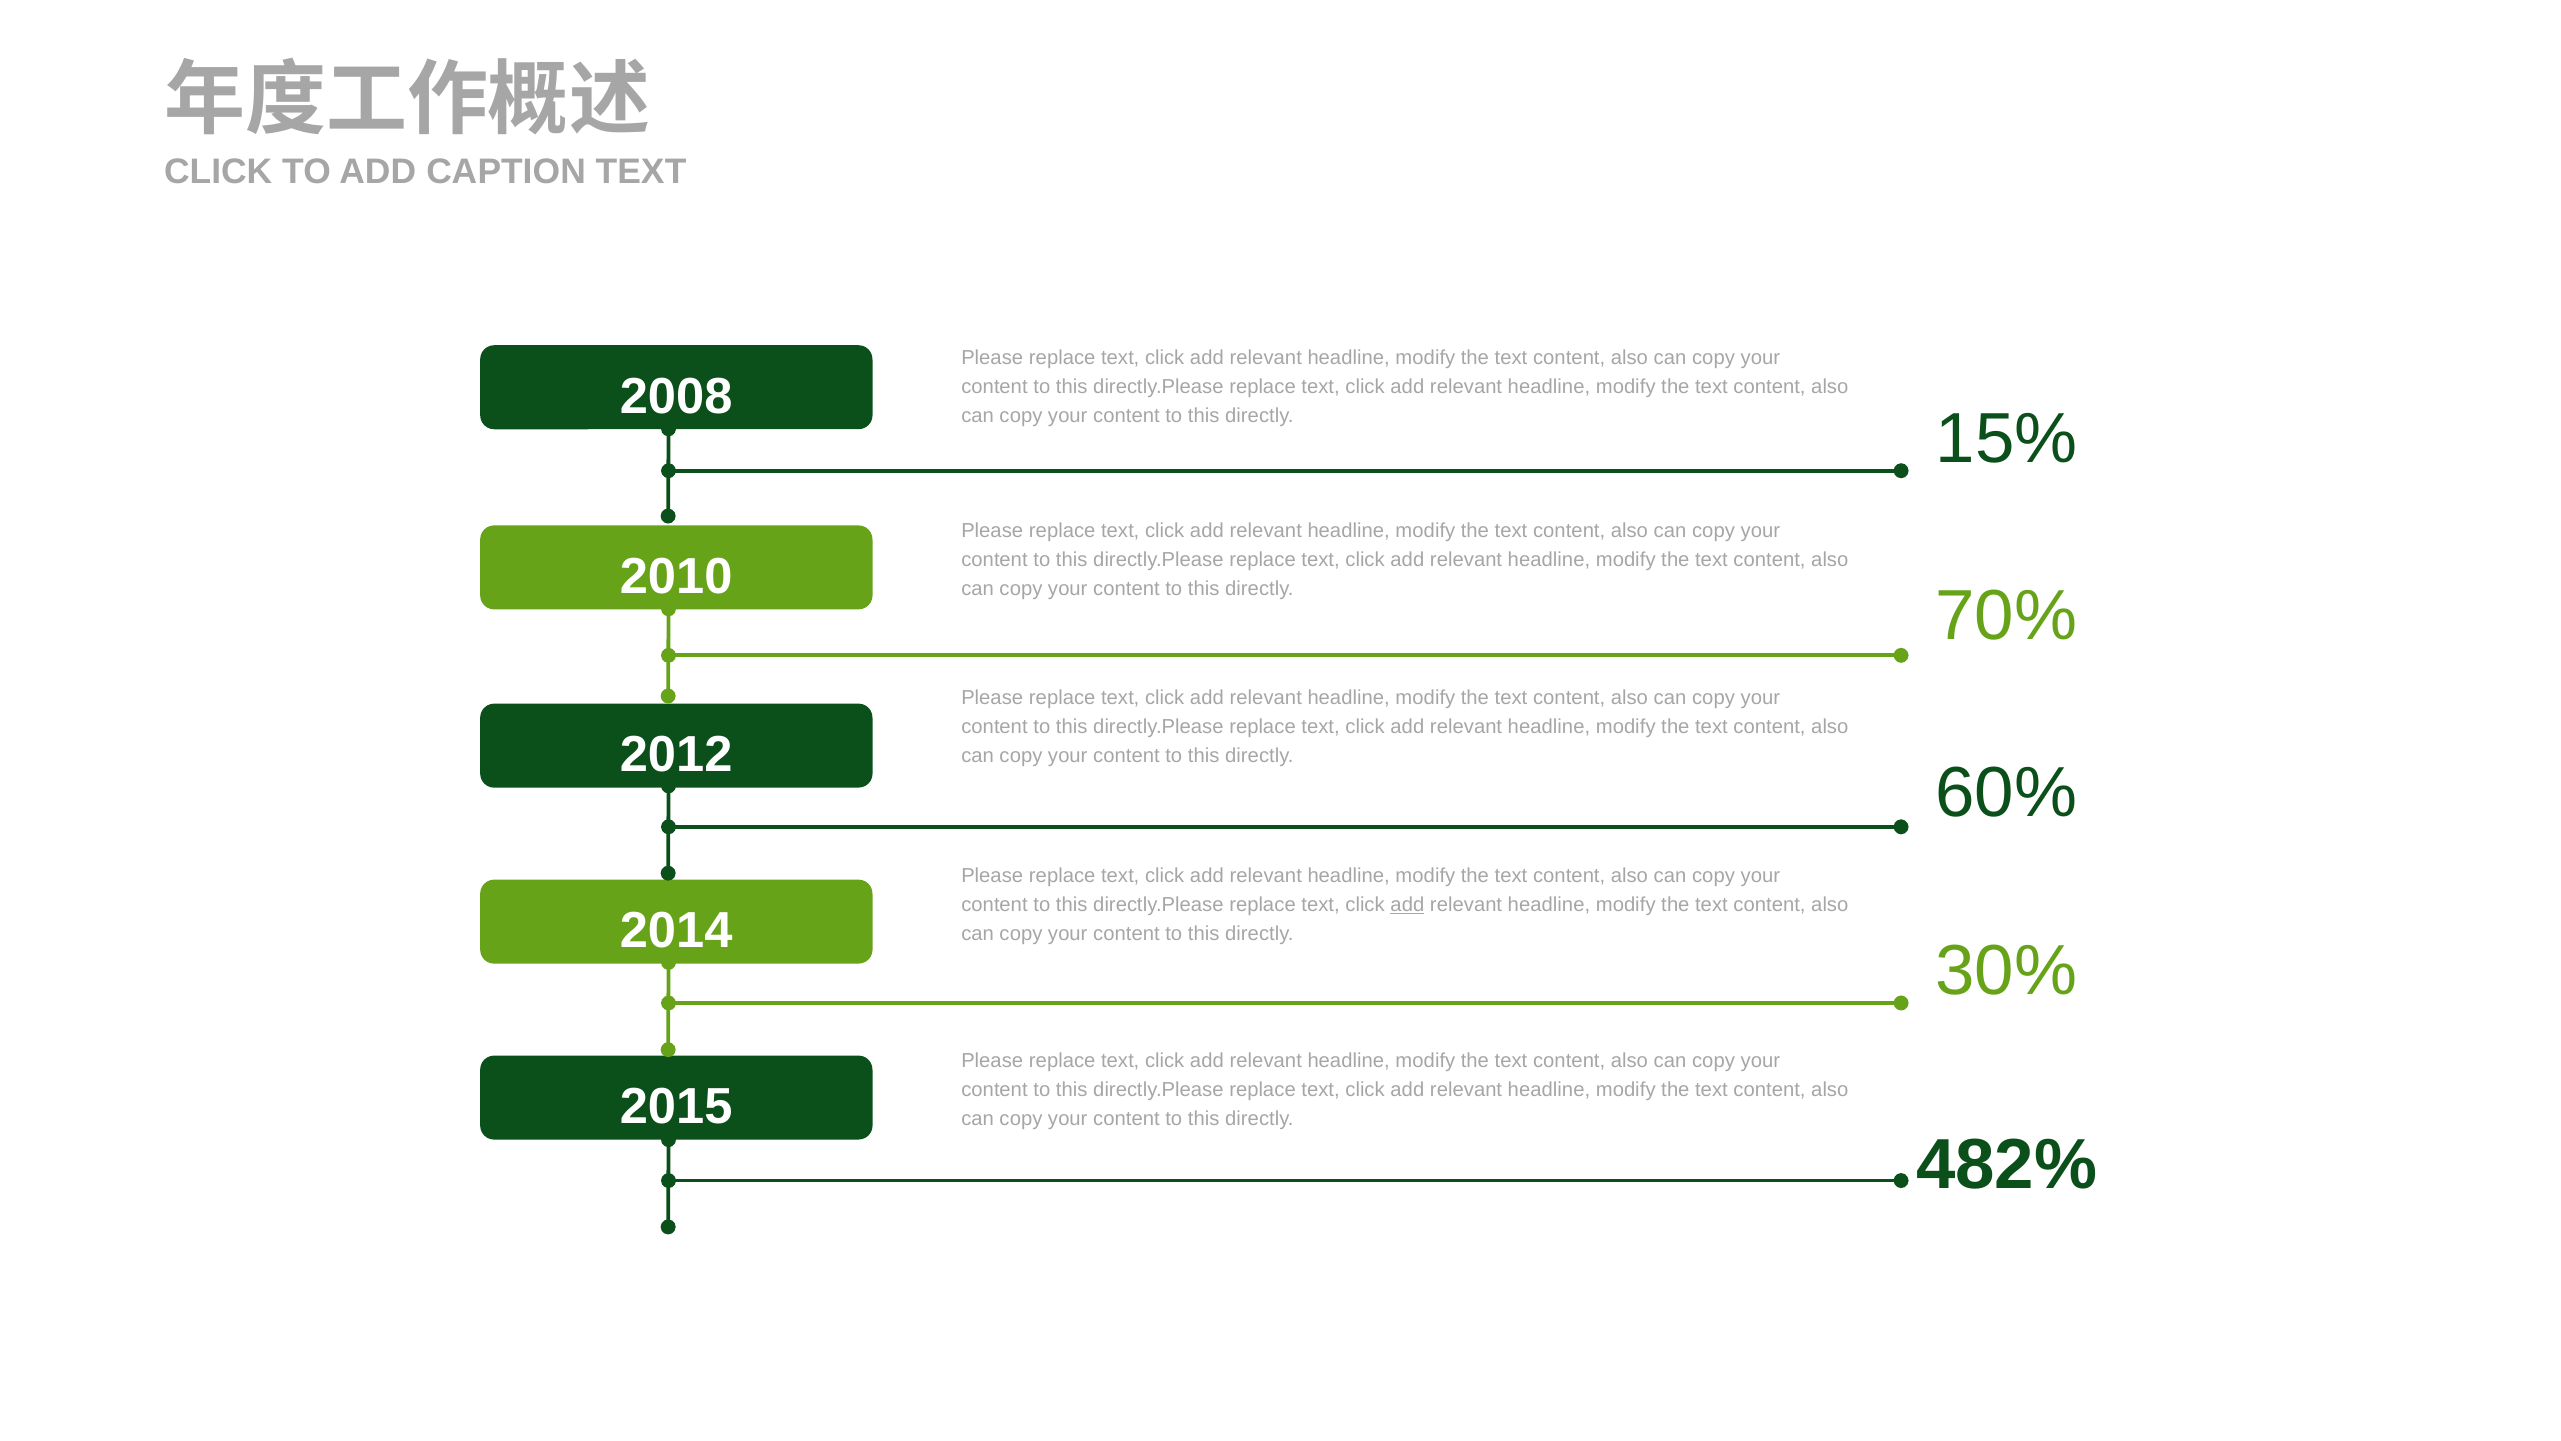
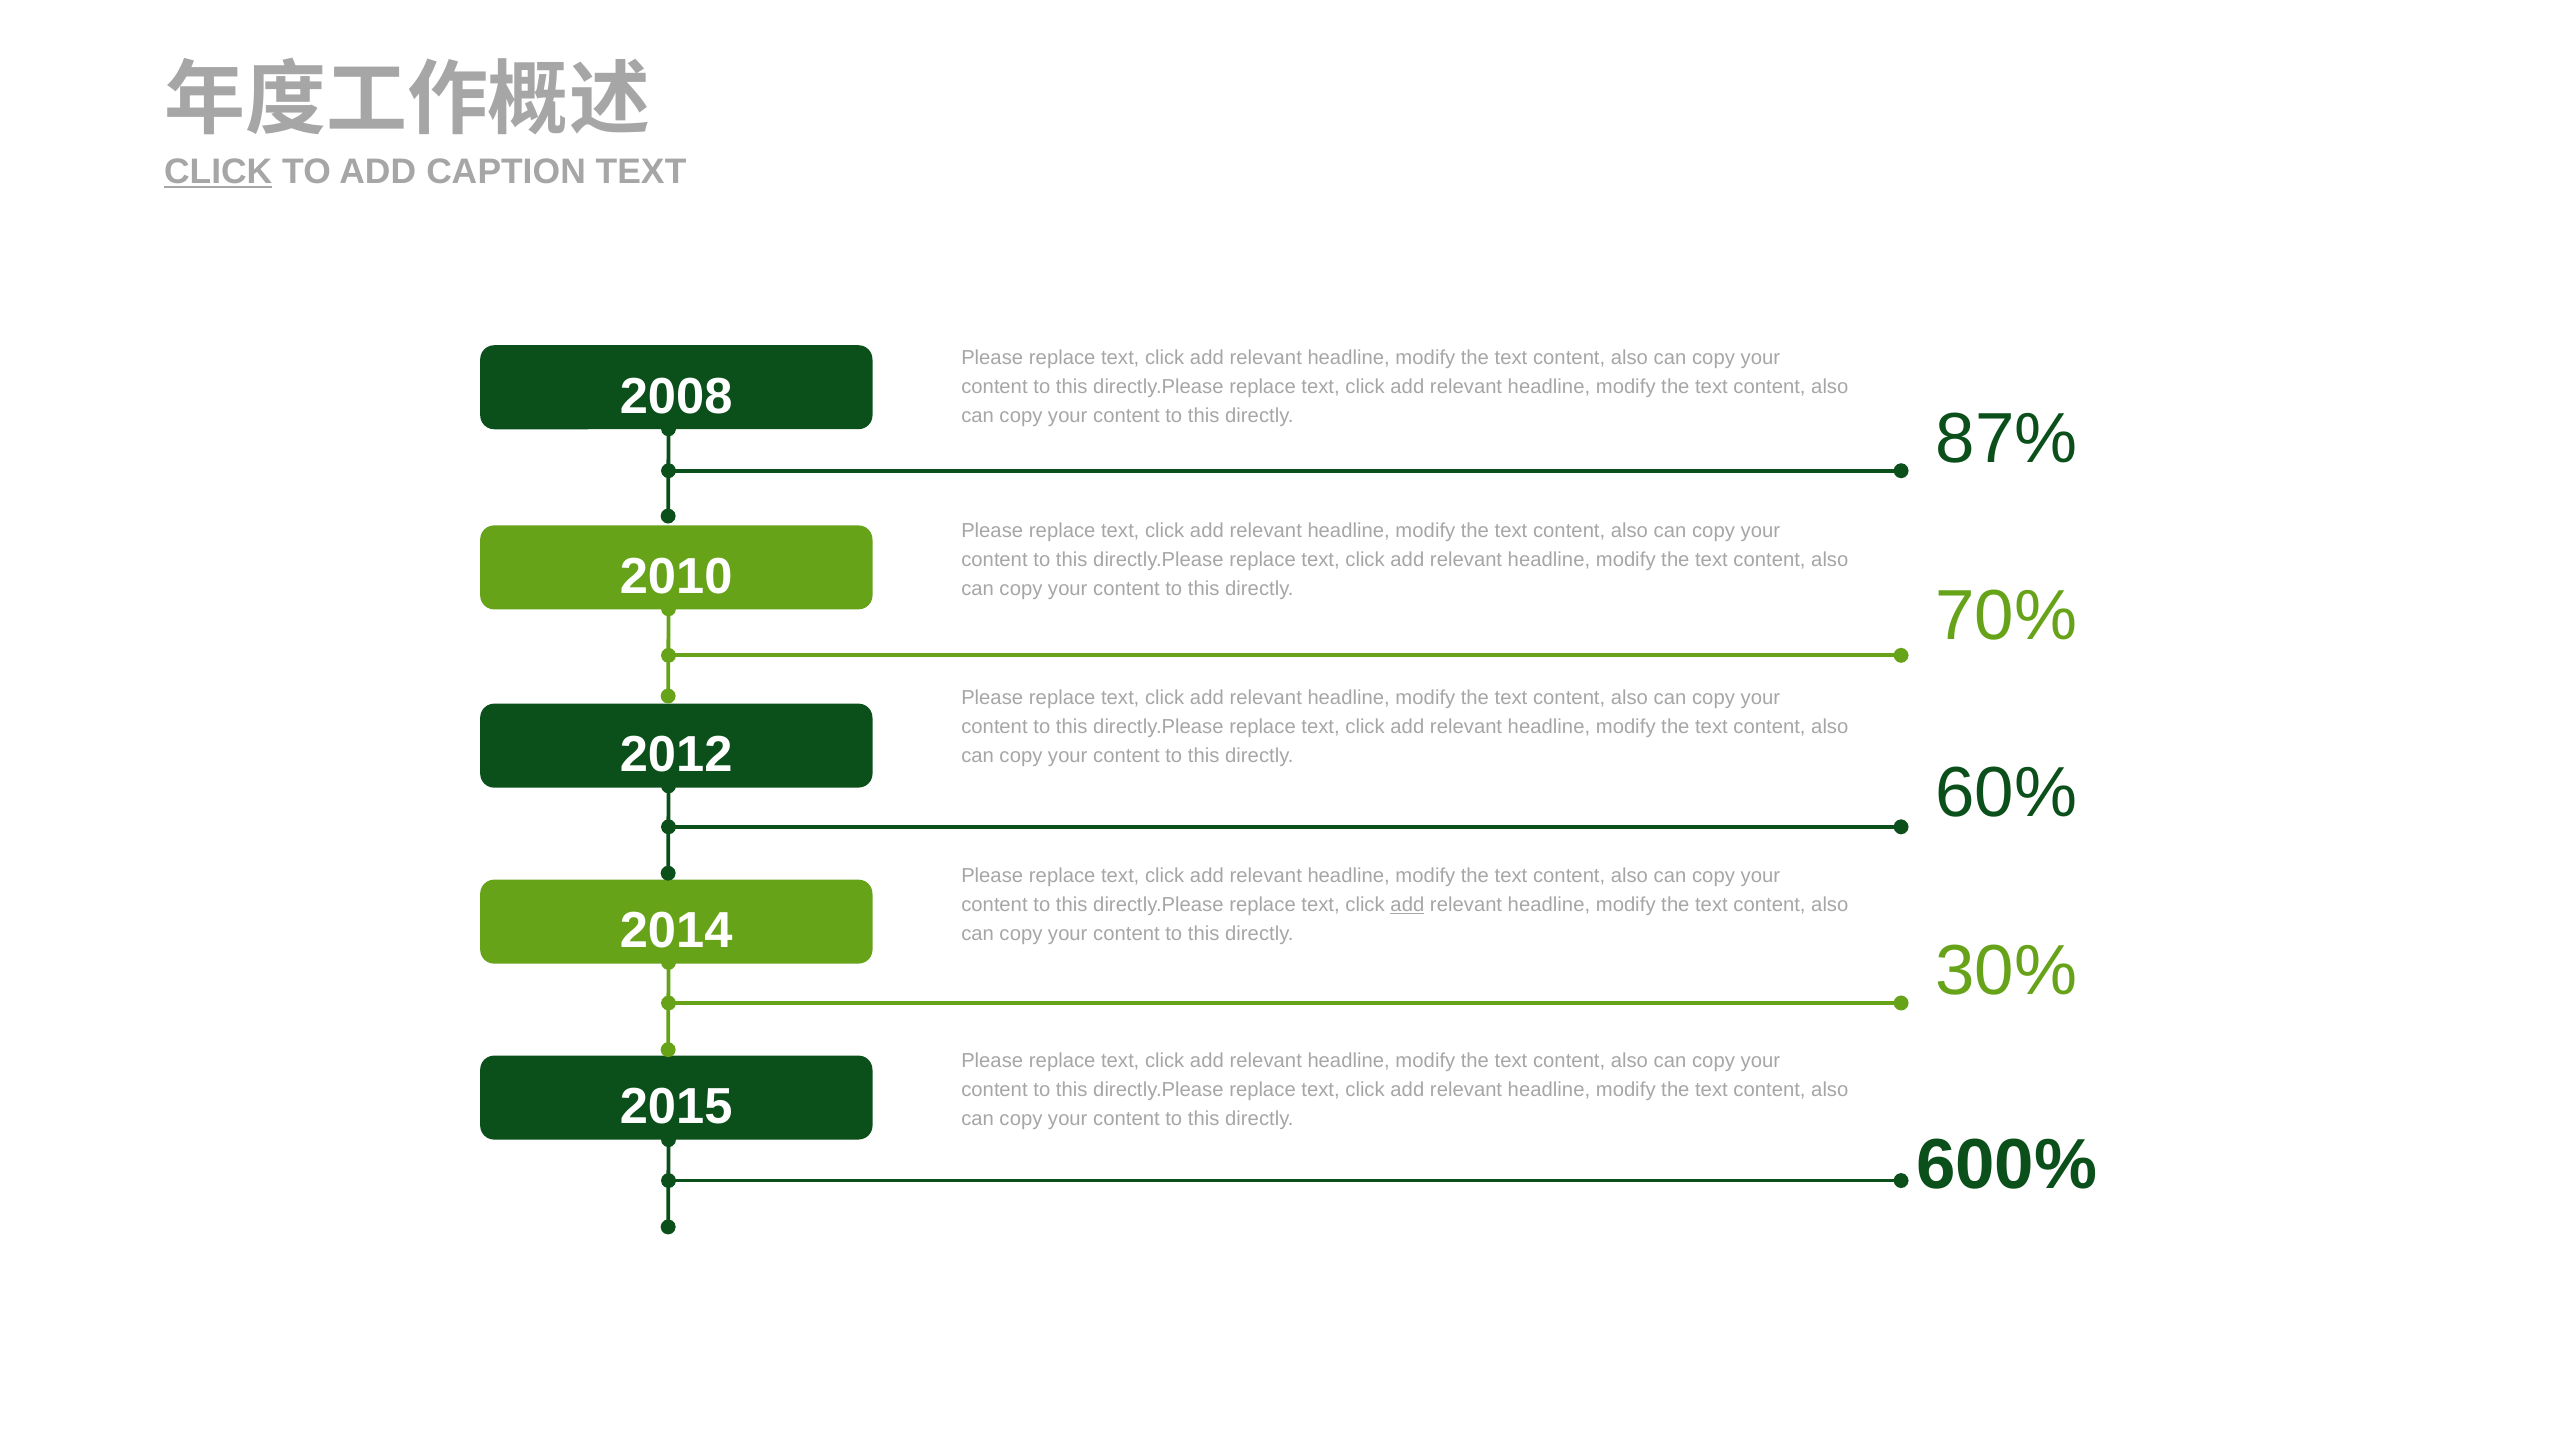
CLICK at (218, 172) underline: none -> present
15%: 15% -> 87%
482%: 482% -> 600%
